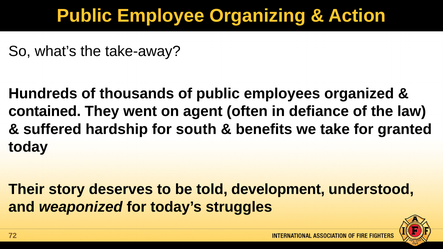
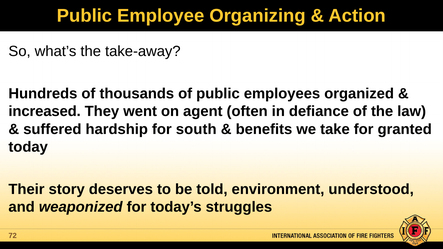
contained: contained -> increased
development: development -> environment
